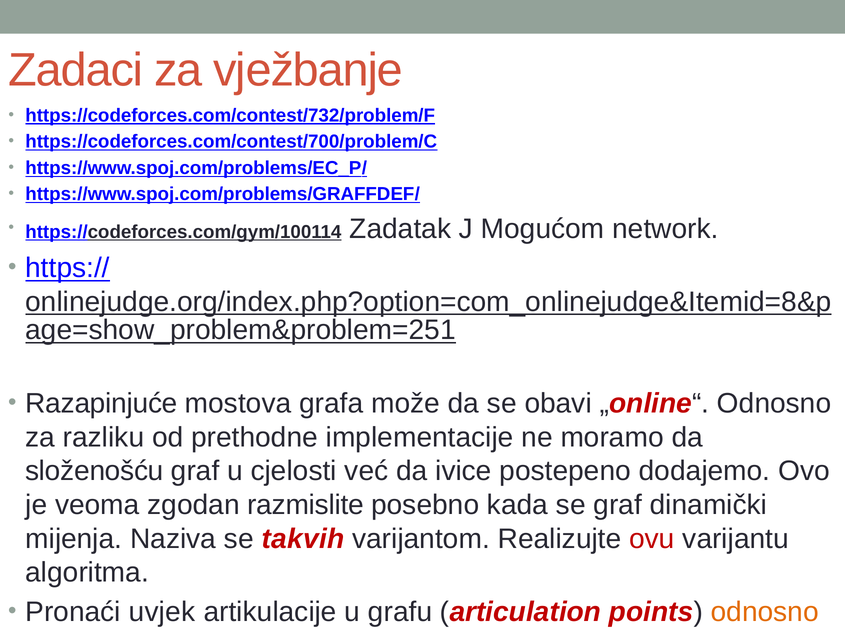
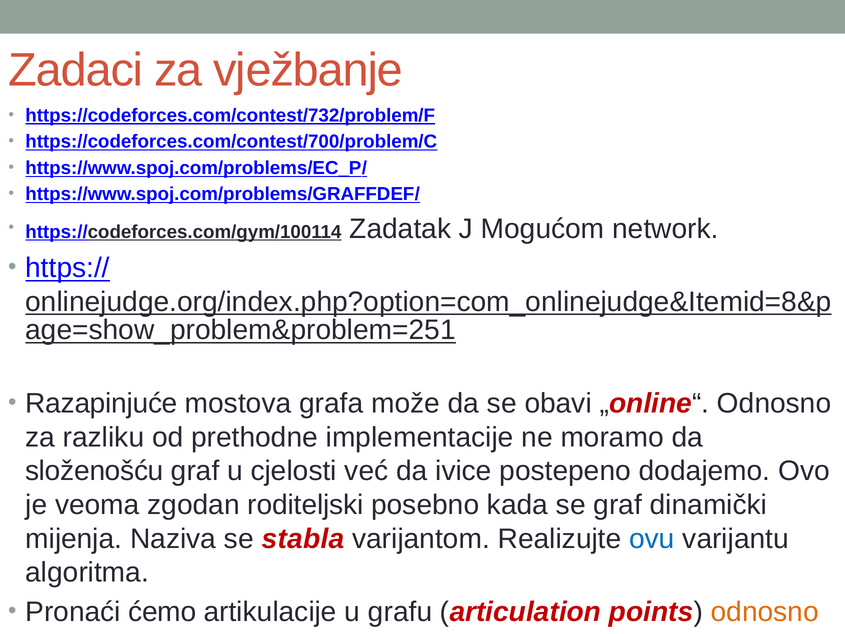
razmislite: razmislite -> roditeljski
takvih: takvih -> stabla
ovu colour: red -> blue
uvjek: uvjek -> ćemo
